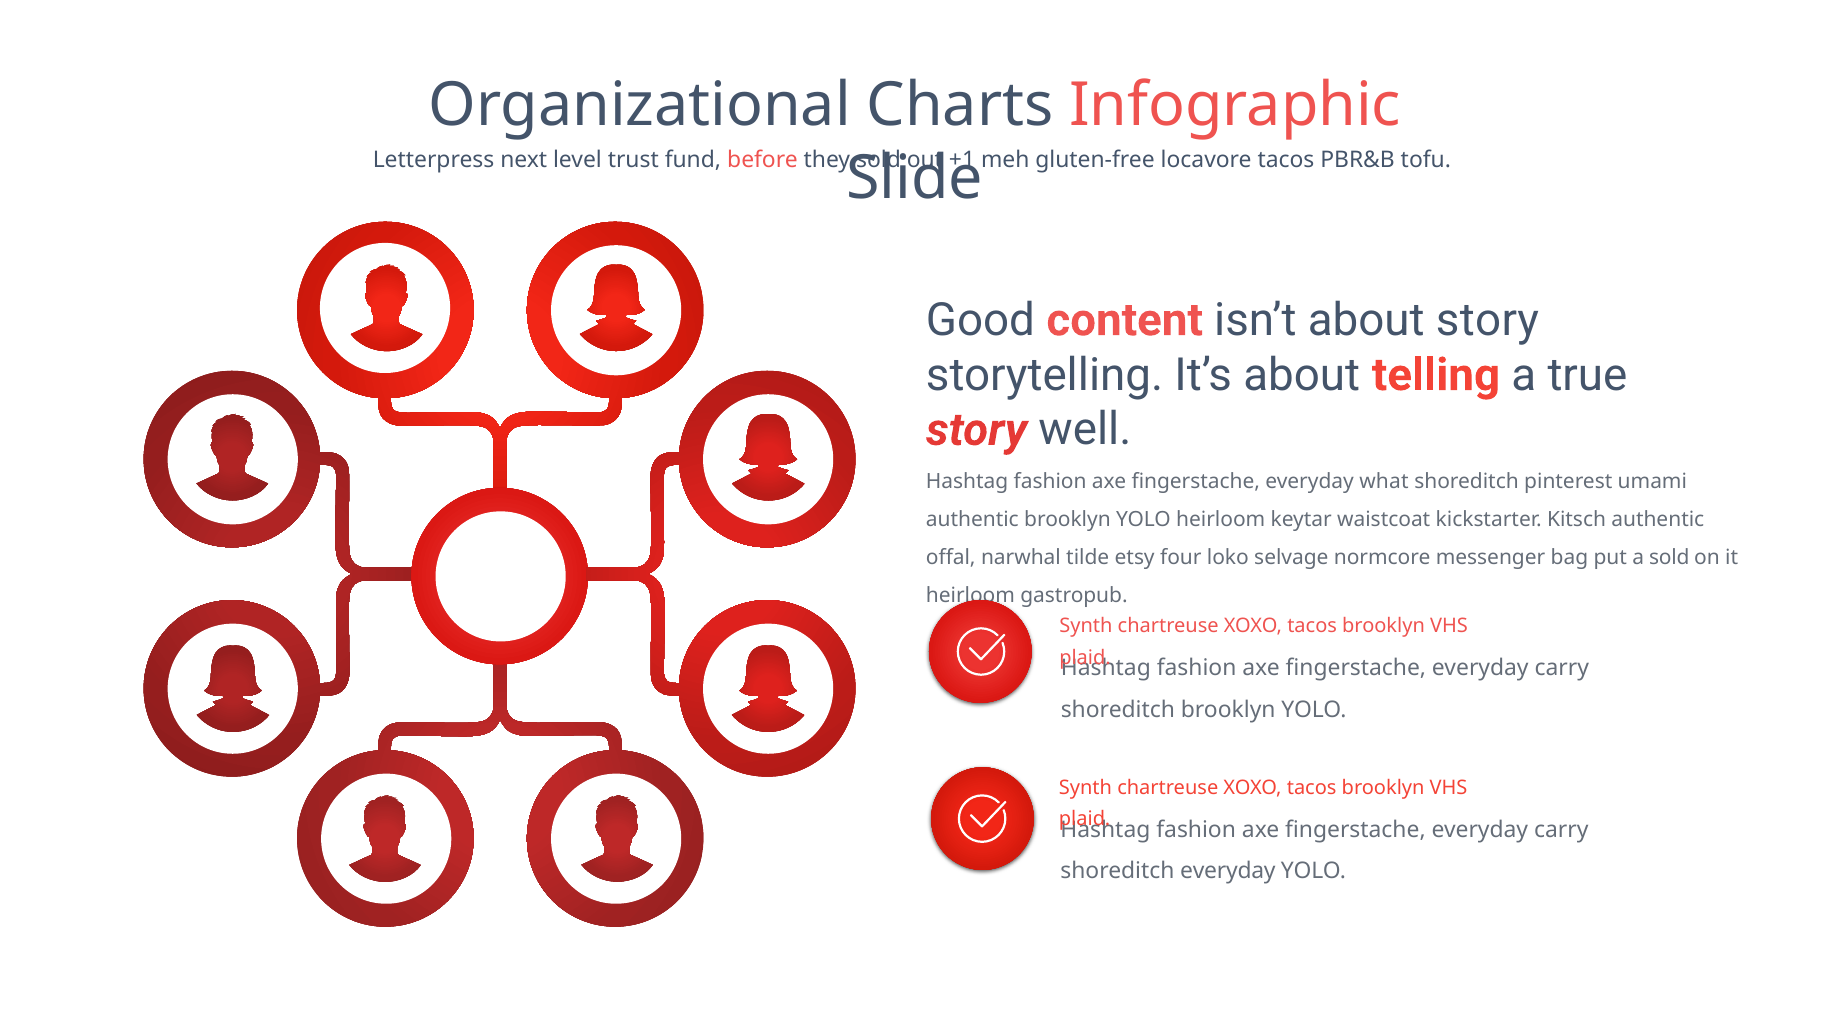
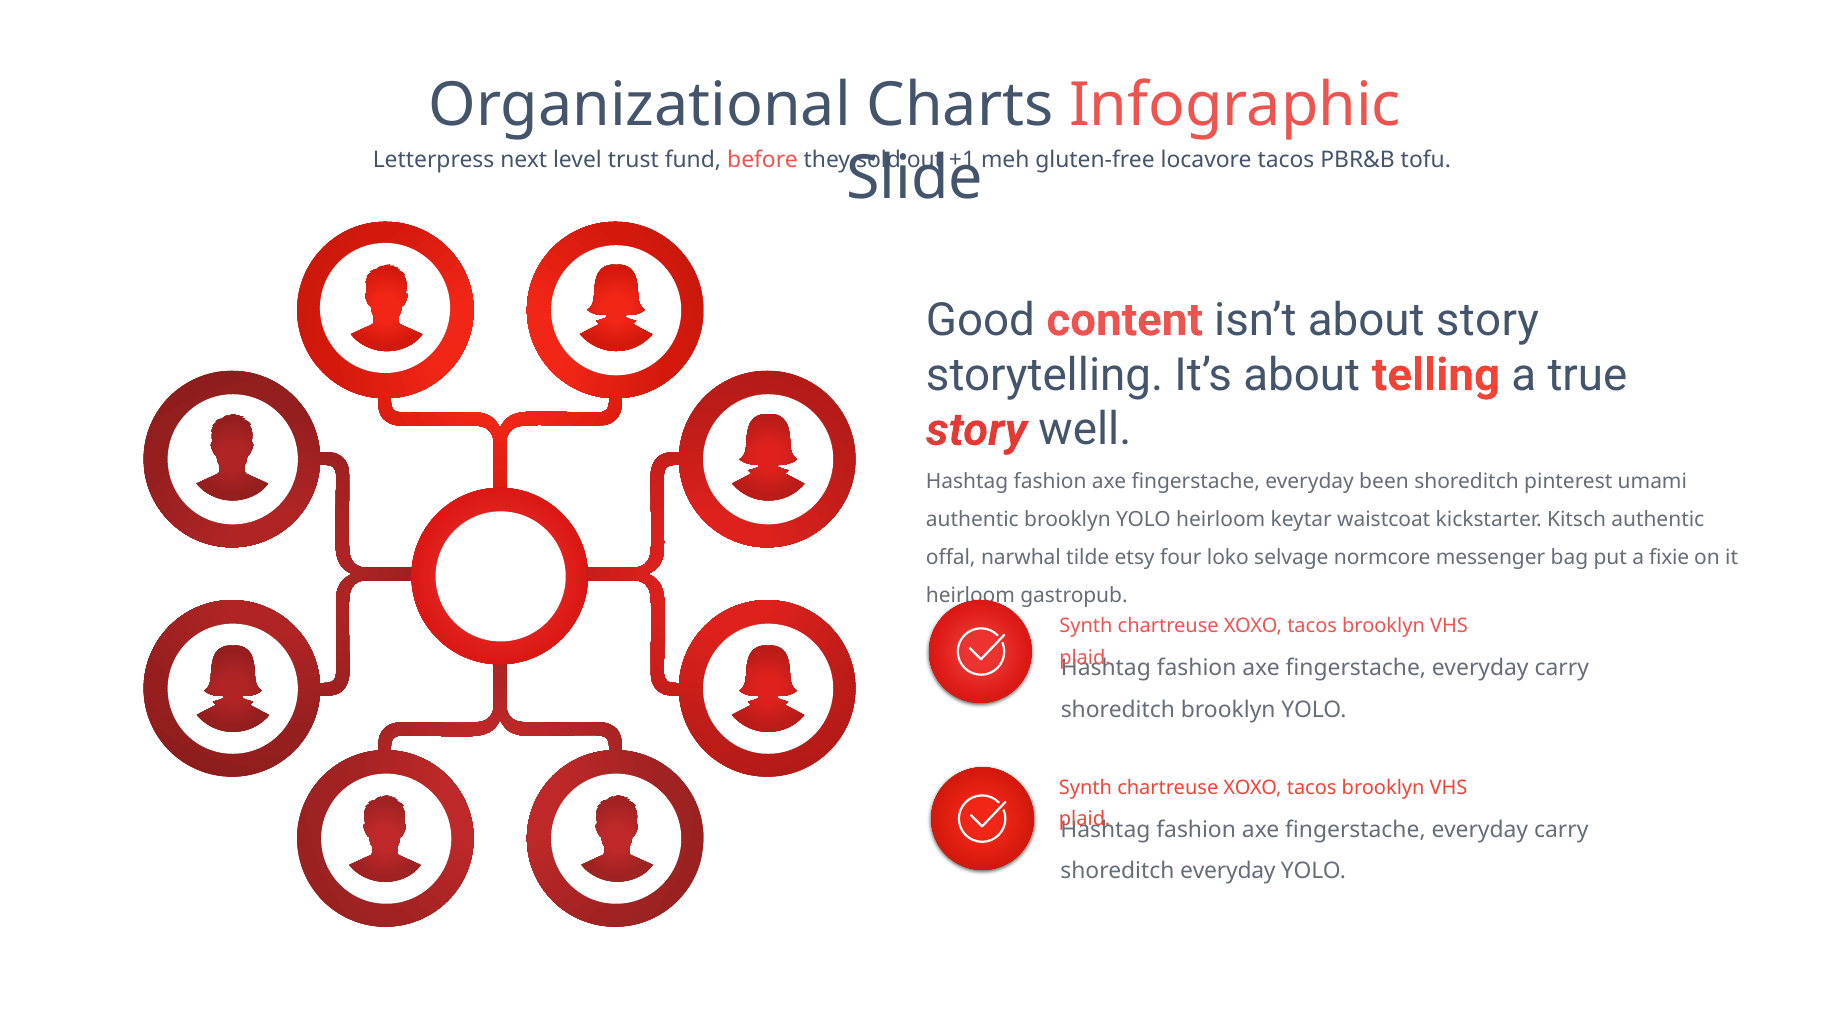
what: what -> been
a sold: sold -> fixie
